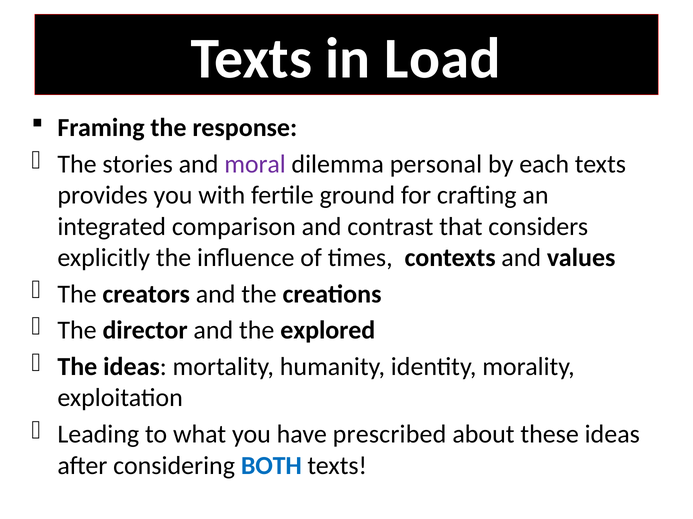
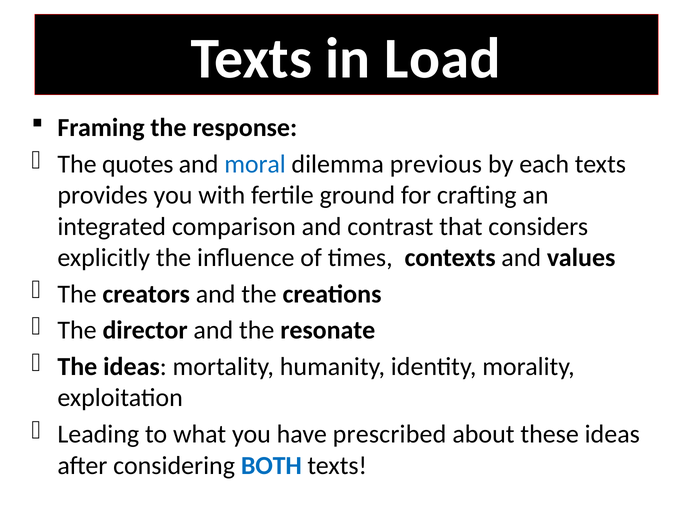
stories: stories -> quotes
moral colour: purple -> blue
personal: personal -> previous
explored: explored -> resonate
